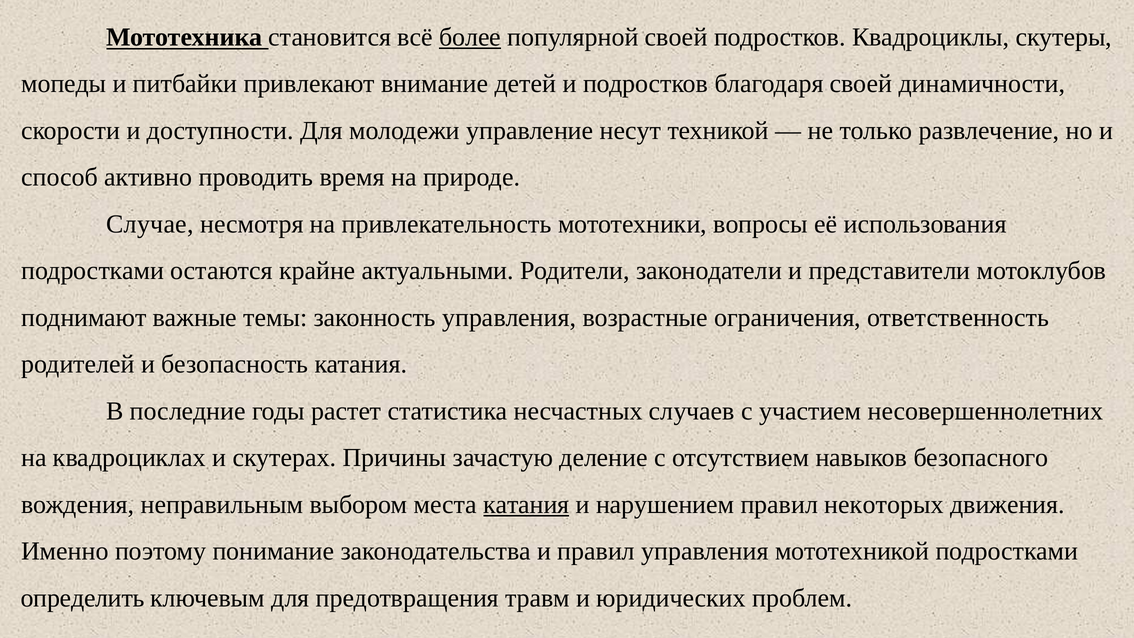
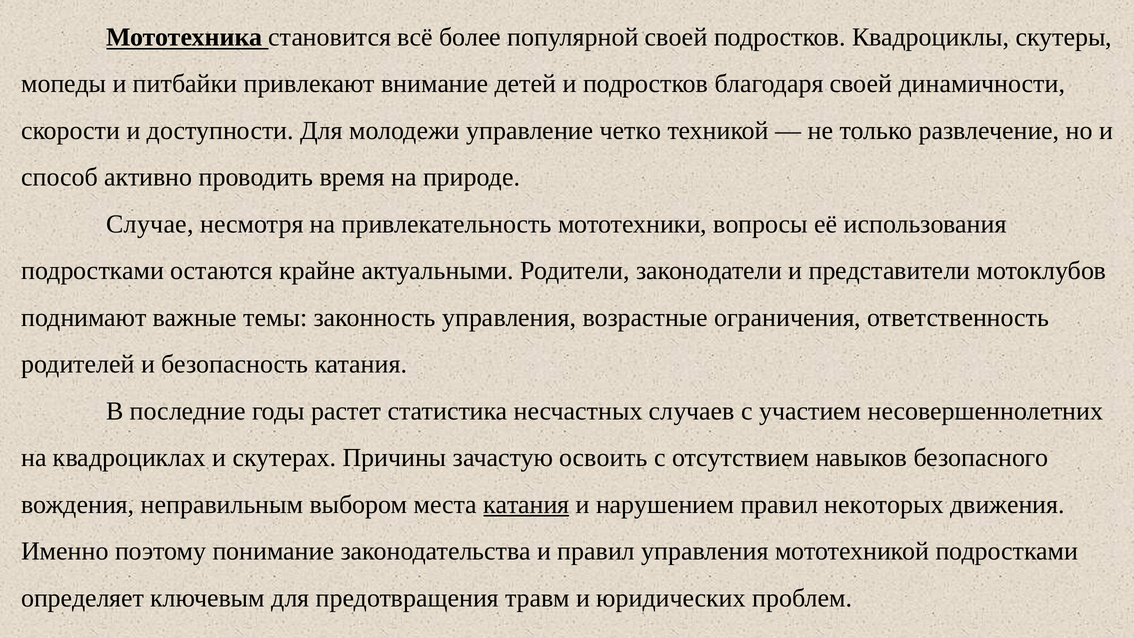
более underline: present -> none
несут: несут -> четко
деление: деление -> освоить
определить: определить -> определяет
